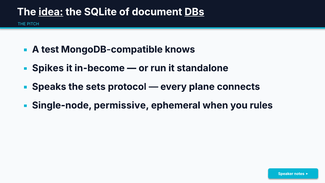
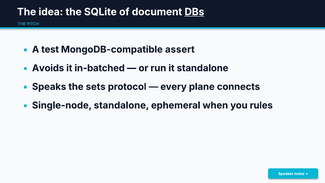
idea underline: present -> none
knows: knows -> assert
Spikes: Spikes -> Avoids
in-become: in-become -> in-batched
Single-node permissive: permissive -> standalone
